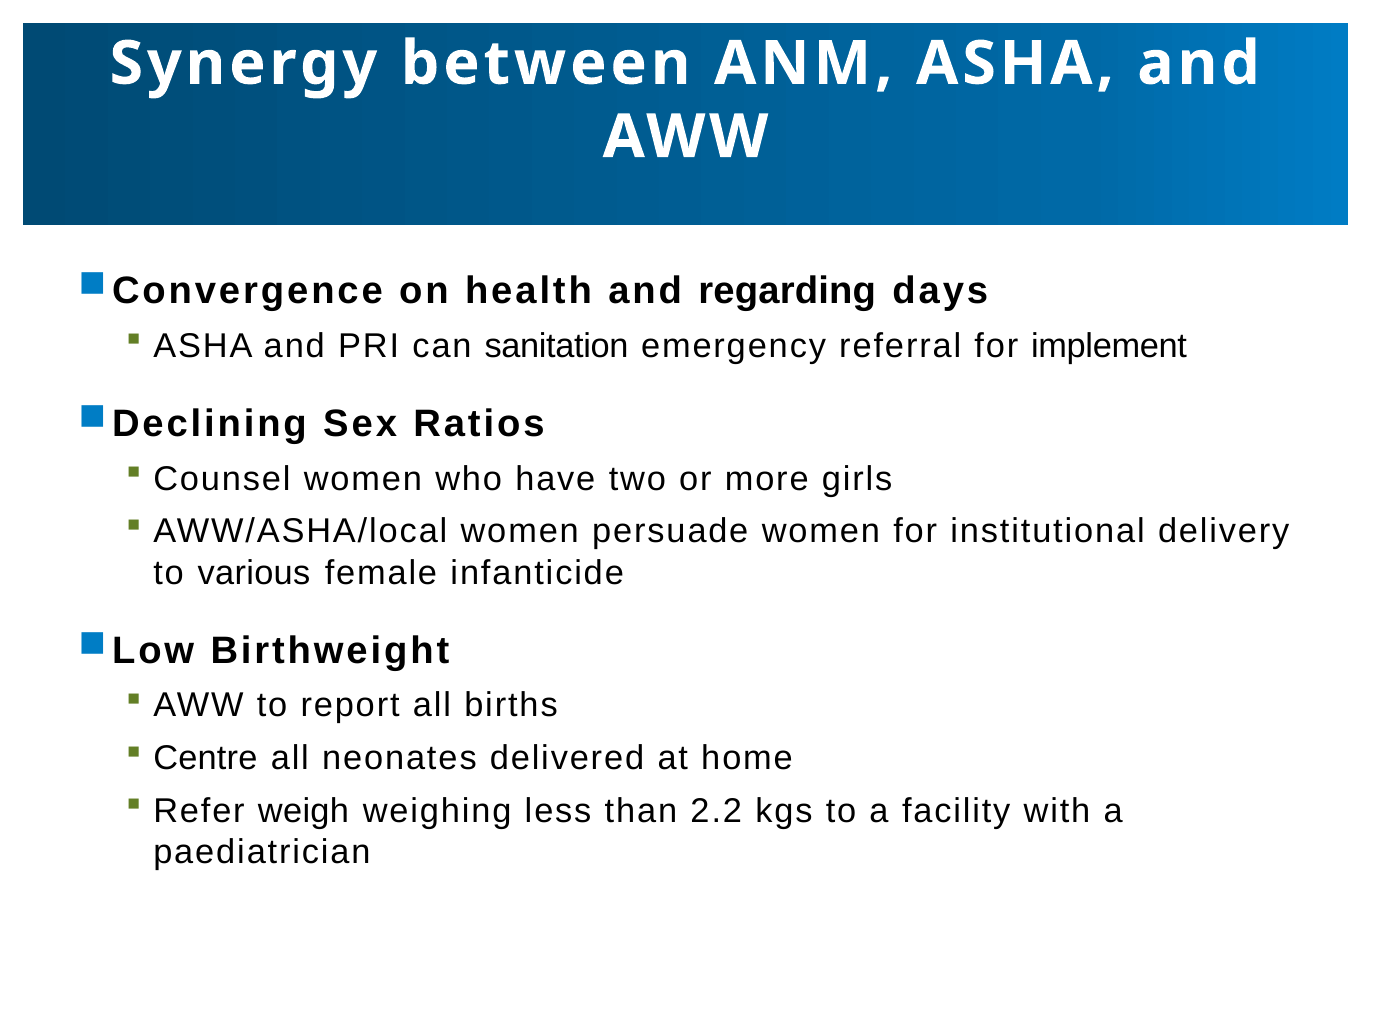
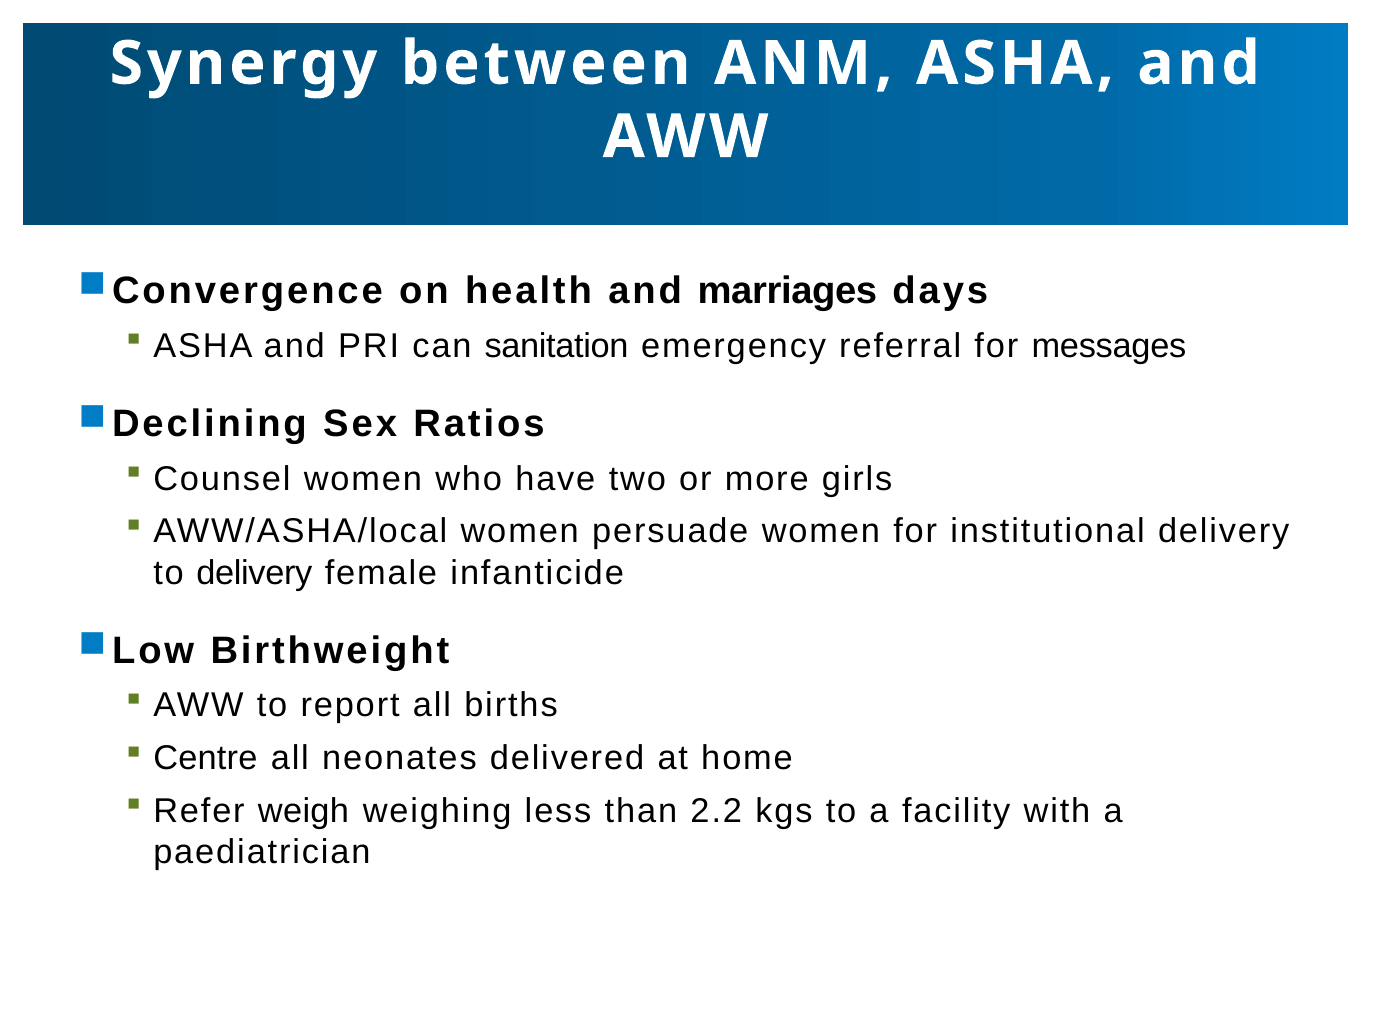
regarding: regarding -> marriages
implement: implement -> messages
to various: various -> delivery
